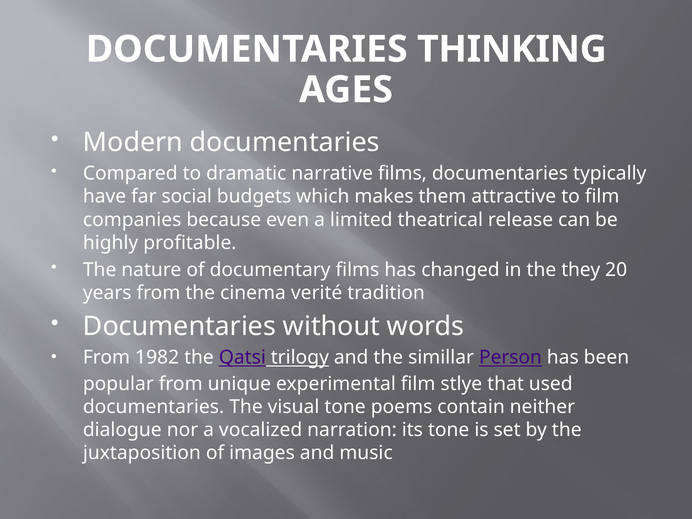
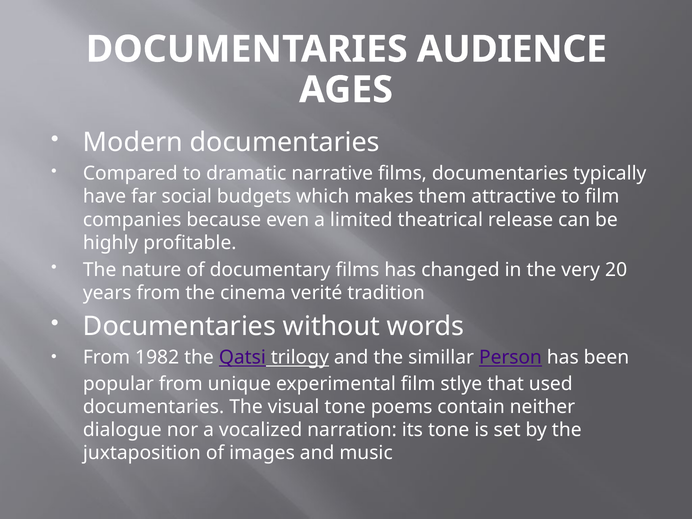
THINKING: THINKING -> AUDIENCE
they: they -> very
